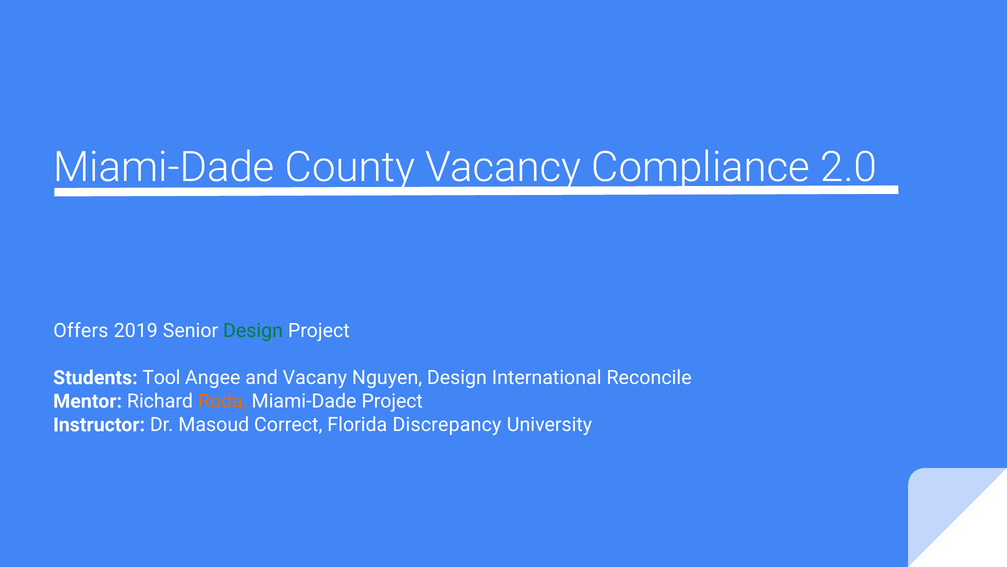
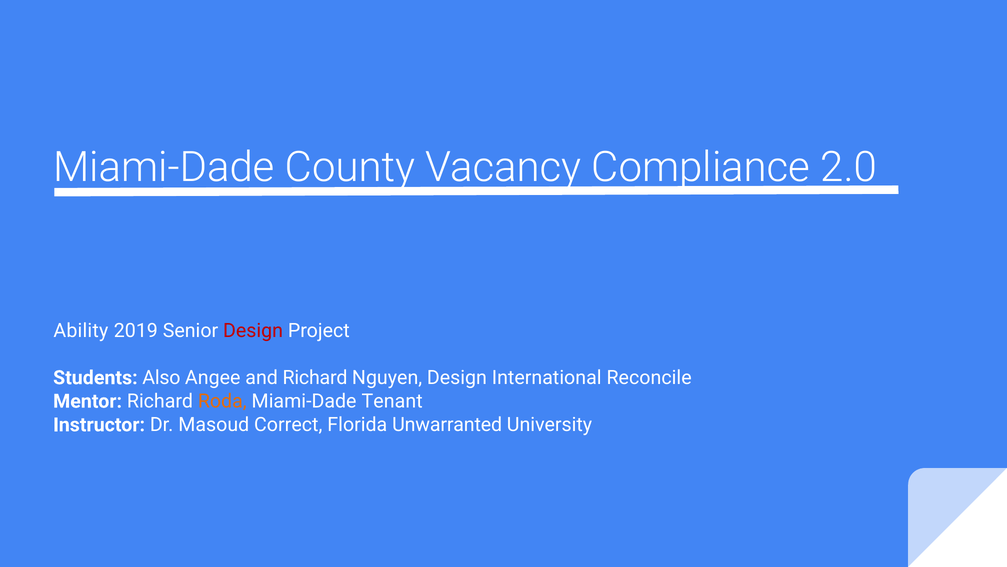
Offers: Offers -> Ability
Design at (253, 330) colour: green -> red
Tool: Tool -> Also
and Vacany: Vacany -> Richard
Miami-Dade Project: Project -> Tenant
Discrepancy: Discrepancy -> Unwarranted
